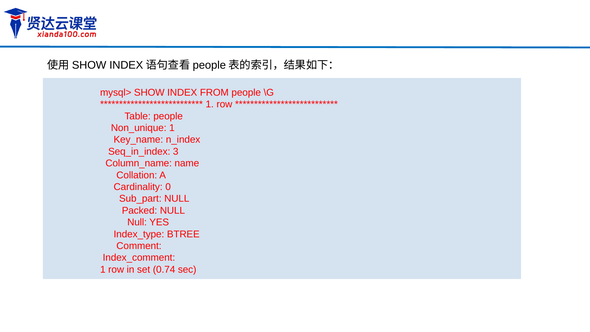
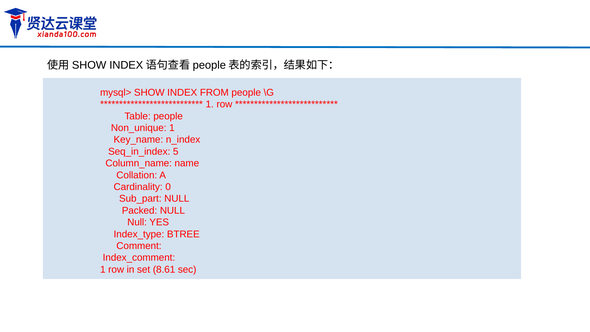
3: 3 -> 5
0.74: 0.74 -> 8.61
